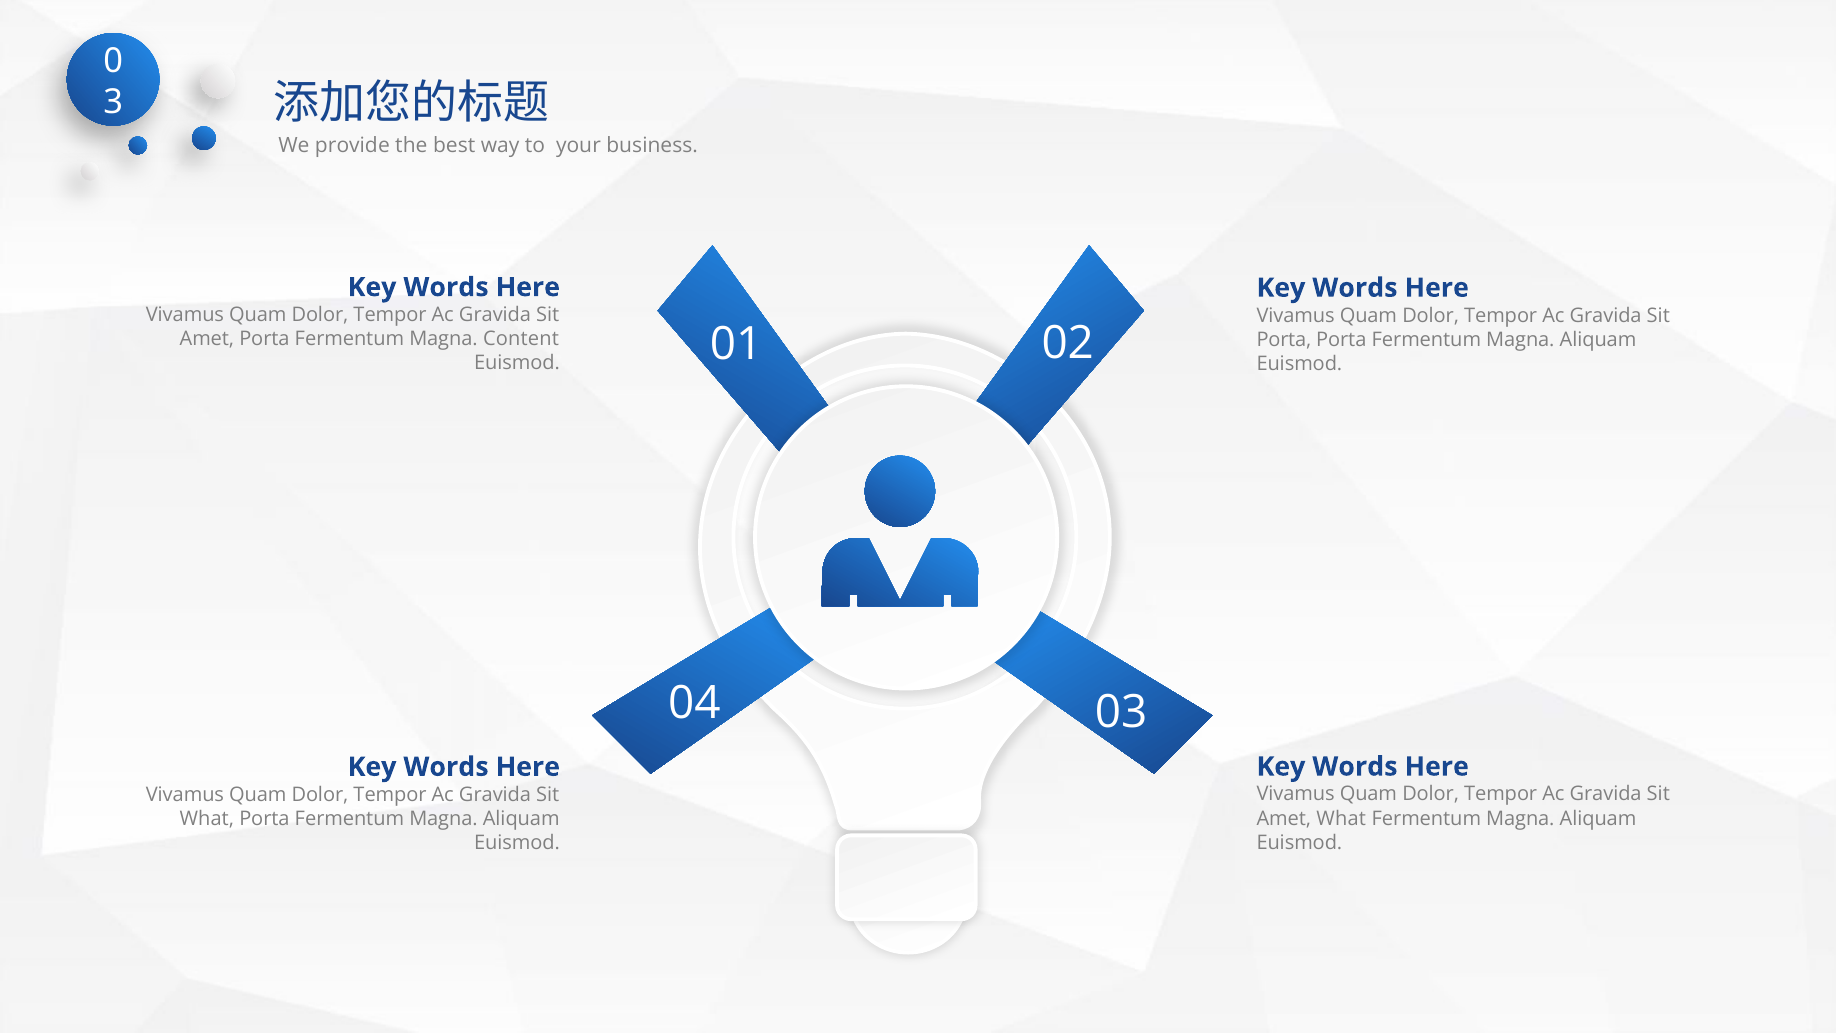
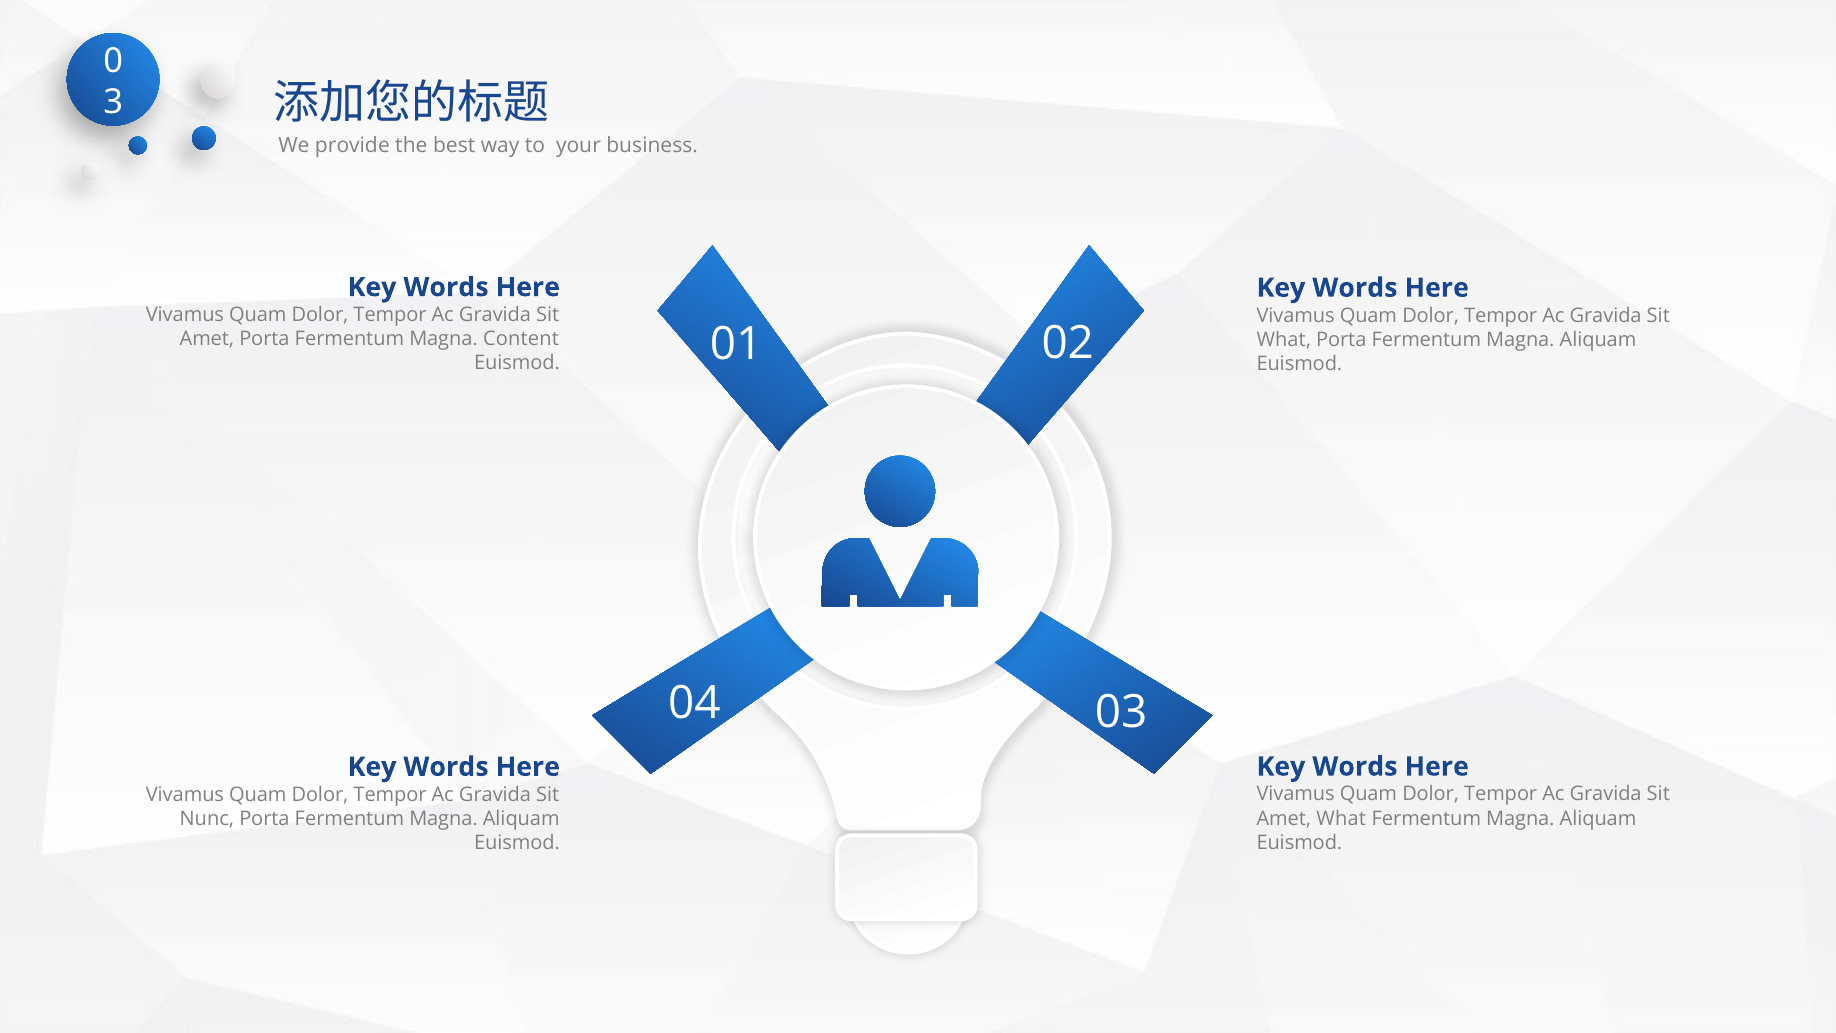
Porta at (1284, 340): Porta -> What
What at (207, 818): What -> Nunc
